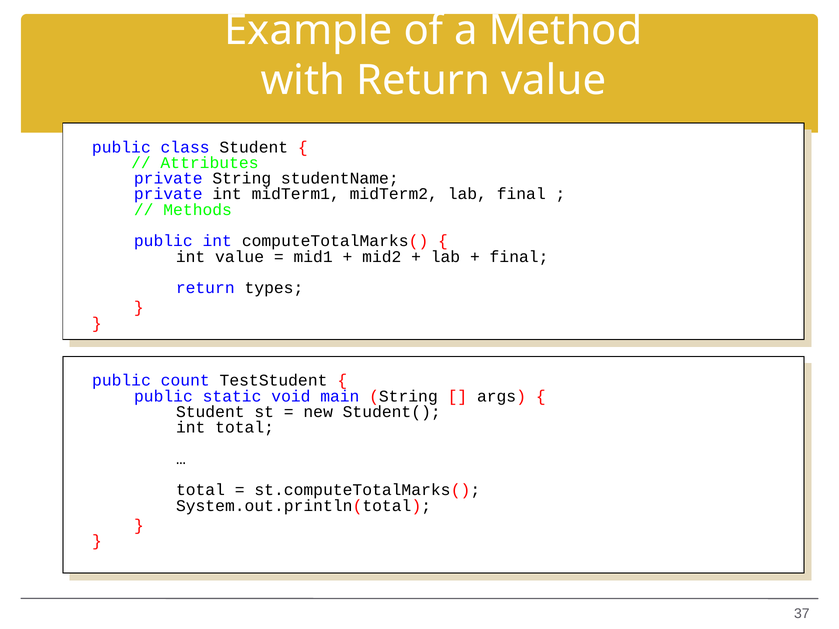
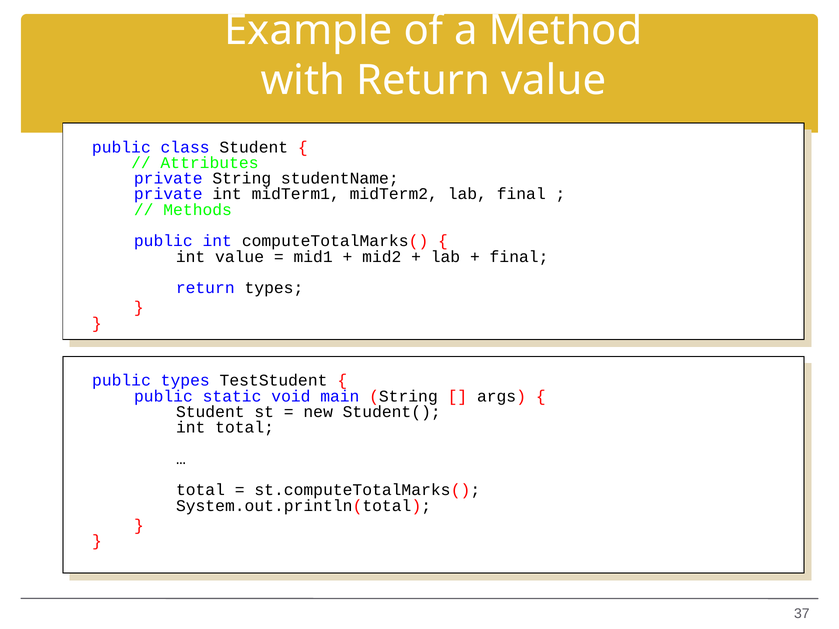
public count: count -> types
